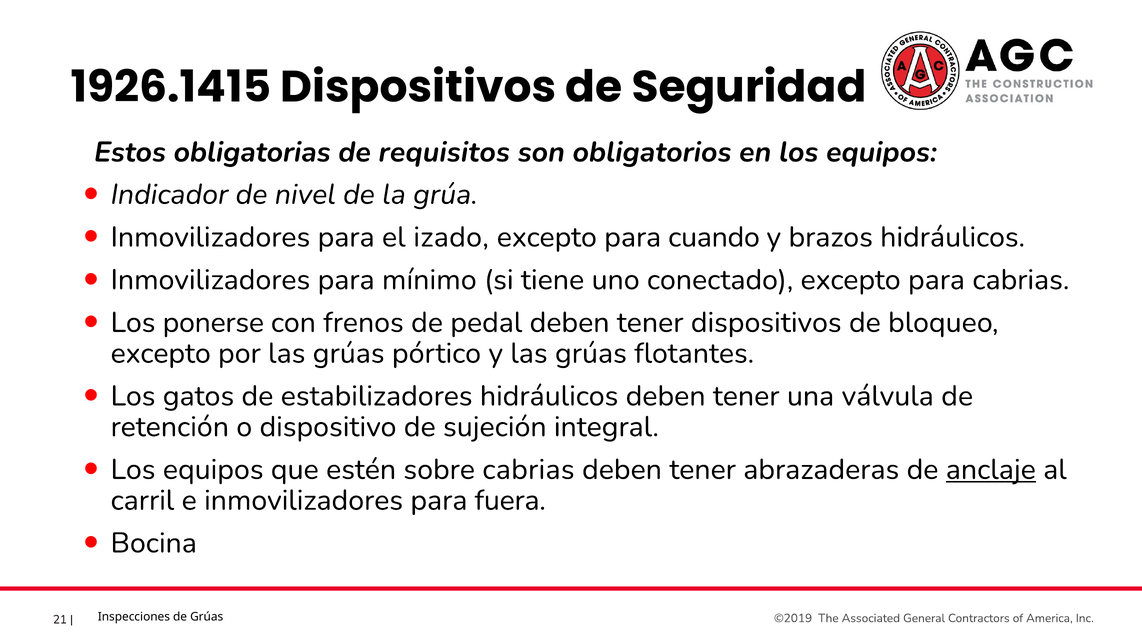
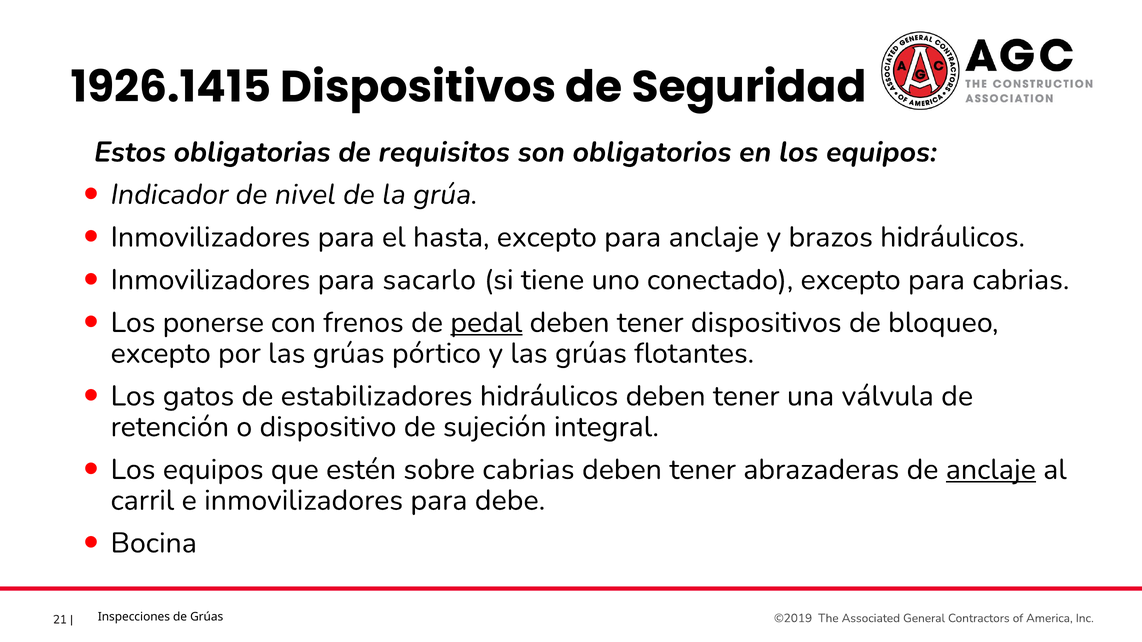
izado: izado -> hasta
para cuando: cuando -> anclaje
mínimo: mínimo -> sacarlo
pedal underline: none -> present
fuera: fuera -> debe
